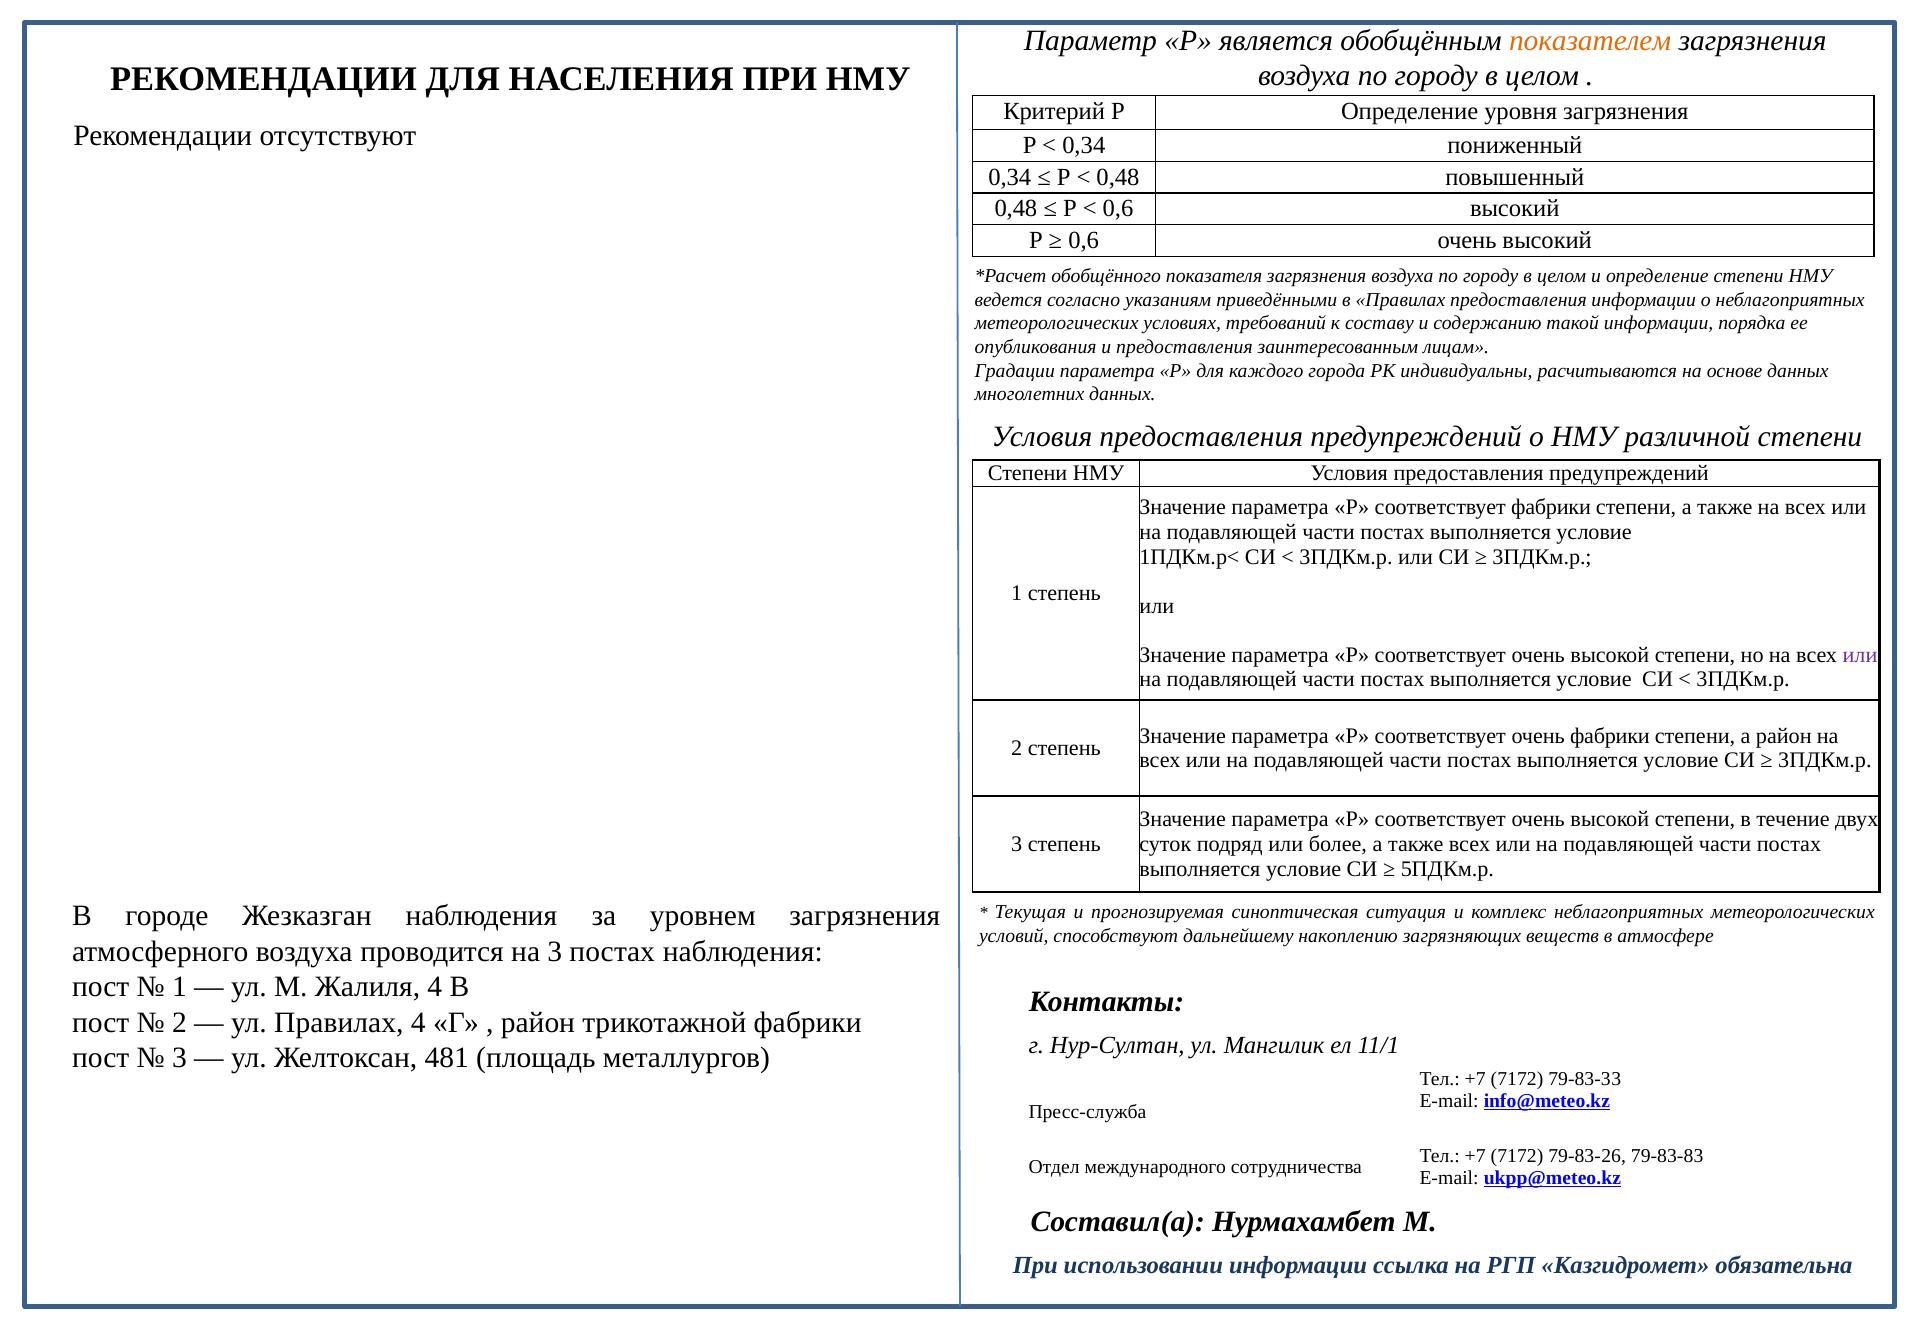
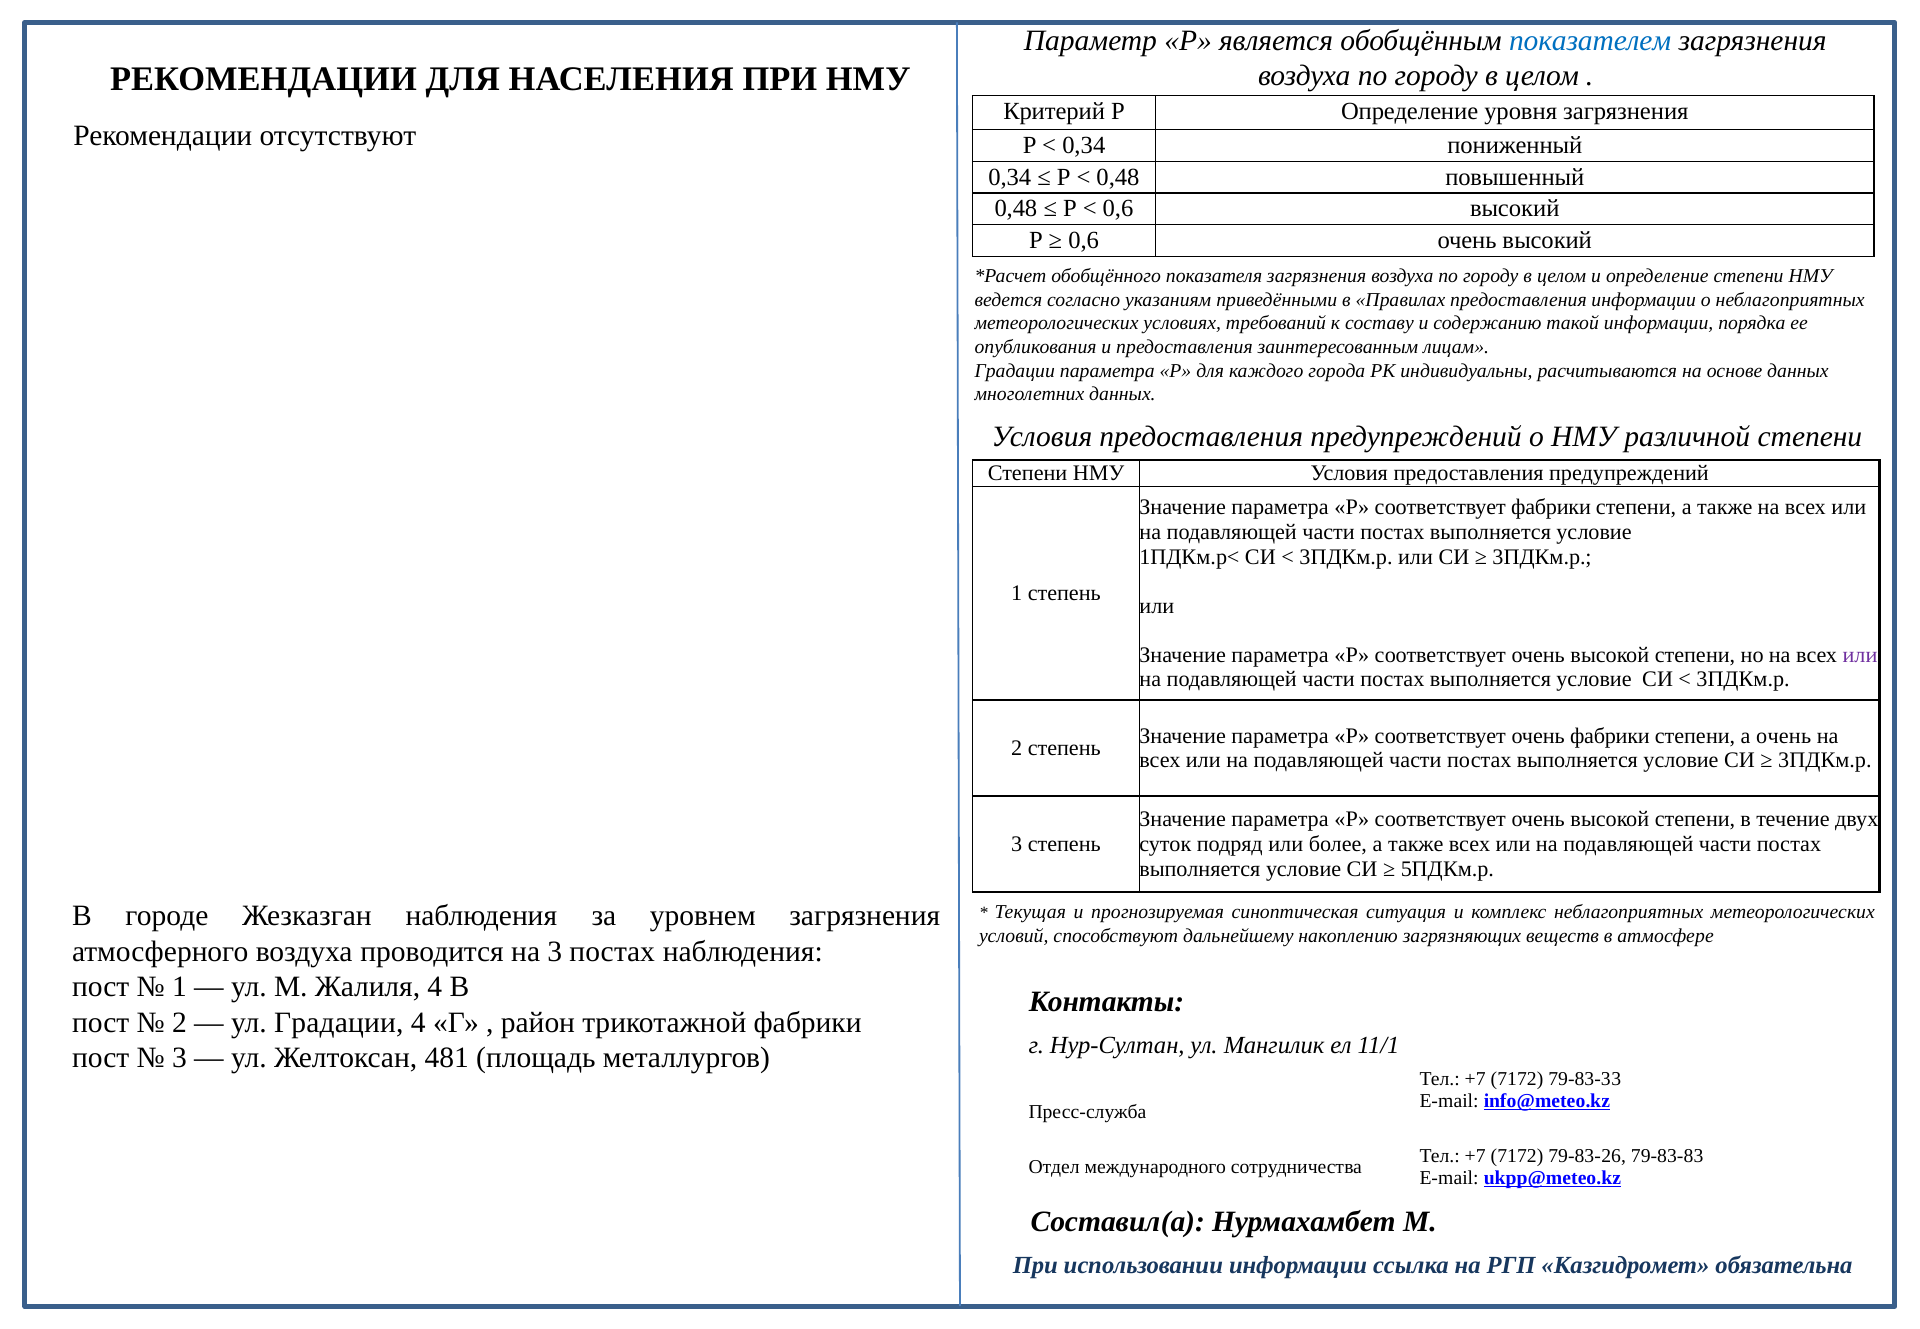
показателем colour: orange -> blue
а район: район -> очень
ул Правилах: Правилах -> Градации
